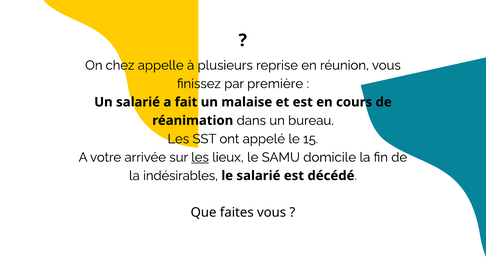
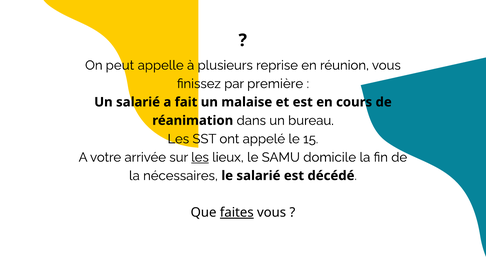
chez: chez -> peut
indésirables: indésirables -> nécessaires
faites underline: none -> present
